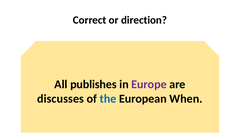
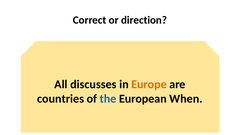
publishes: publishes -> discusses
Europe colour: purple -> orange
discusses: discusses -> countries
